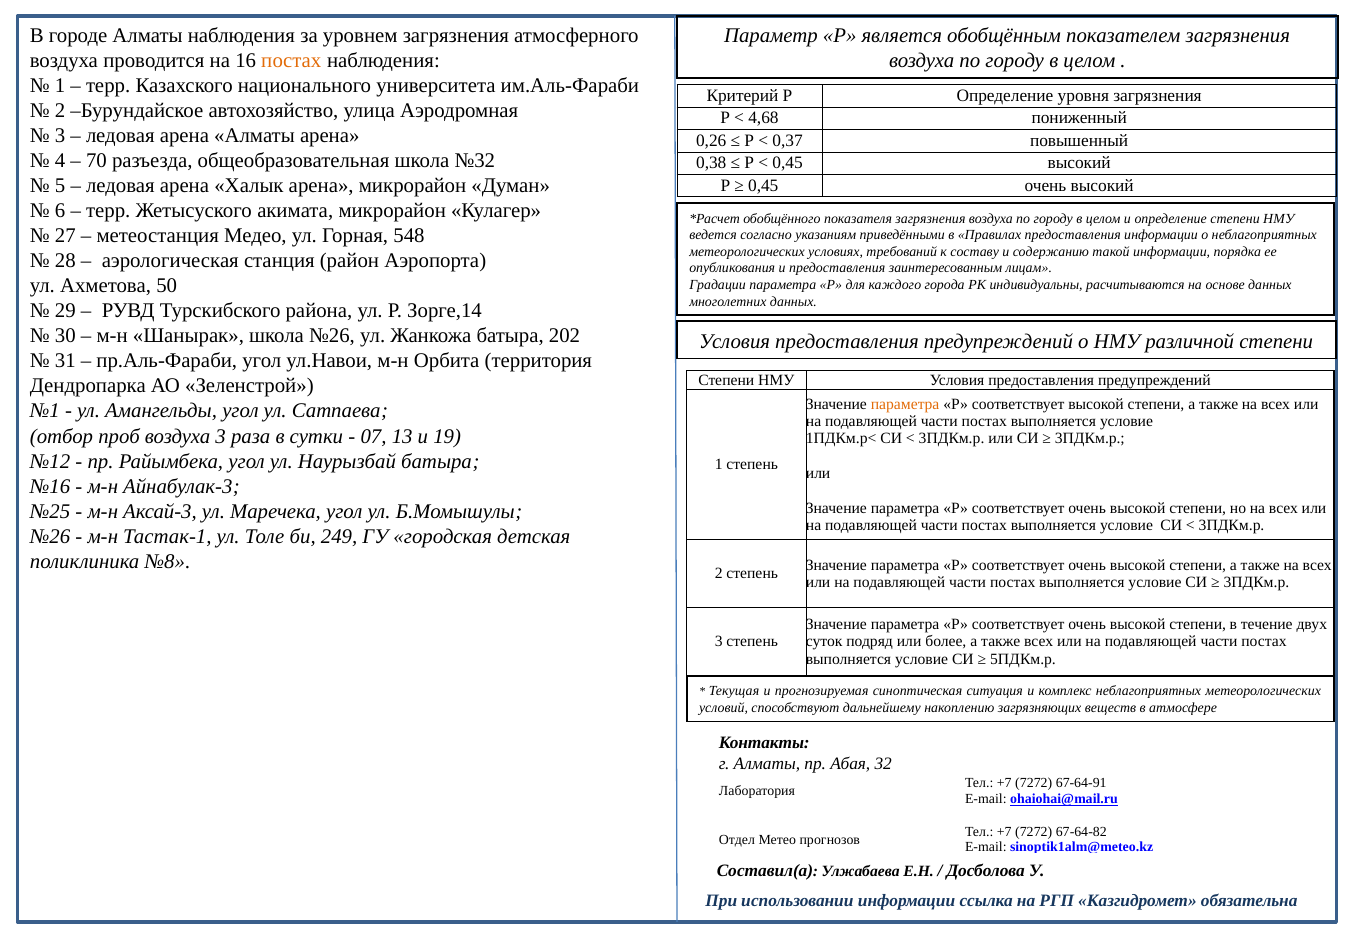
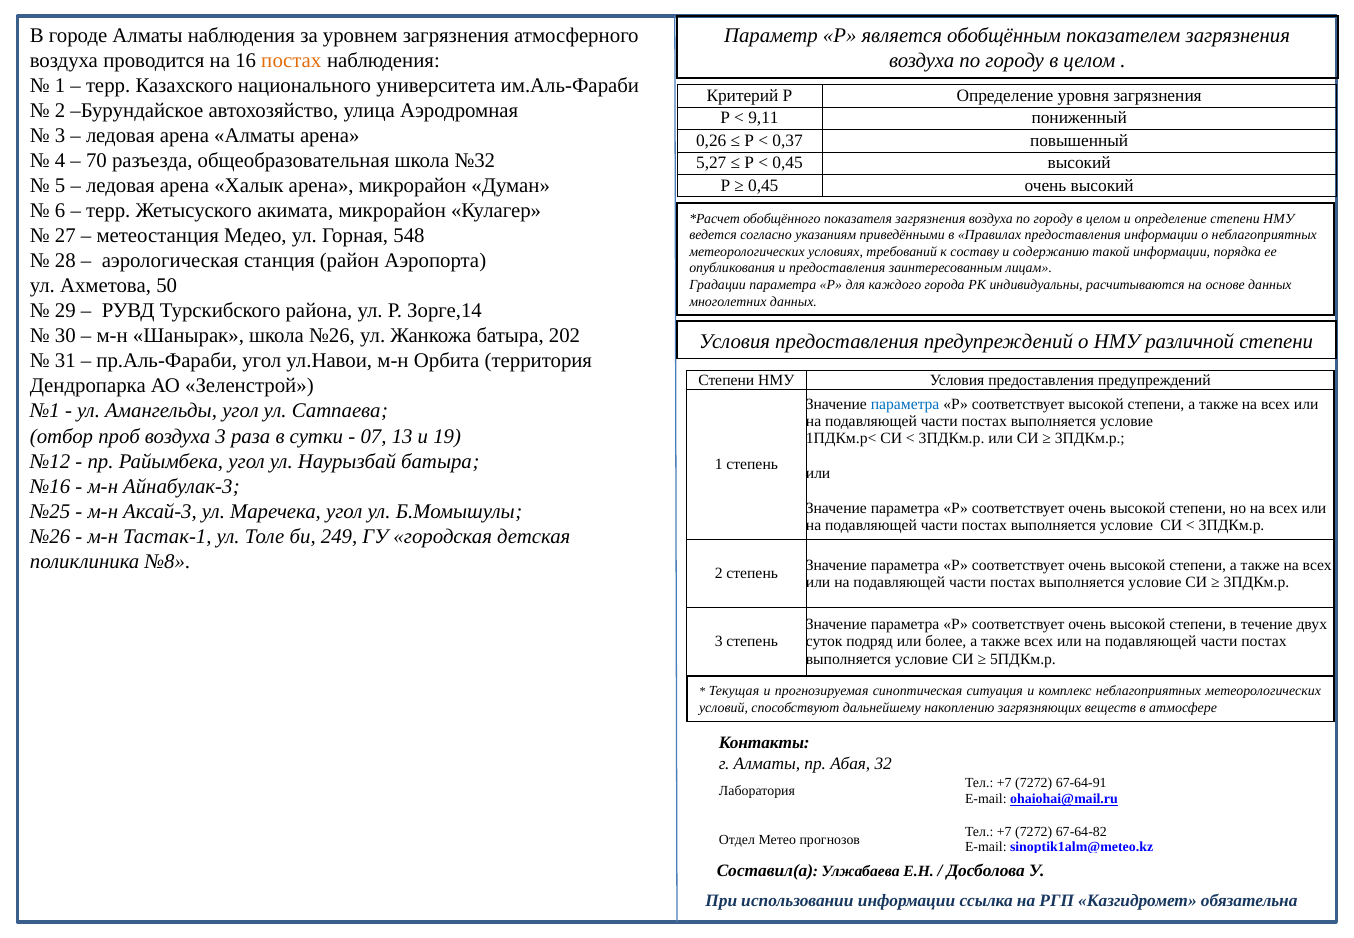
4,68: 4,68 -> 9,11
0,38: 0,38 -> 5,27
параметра at (905, 404) colour: orange -> blue
